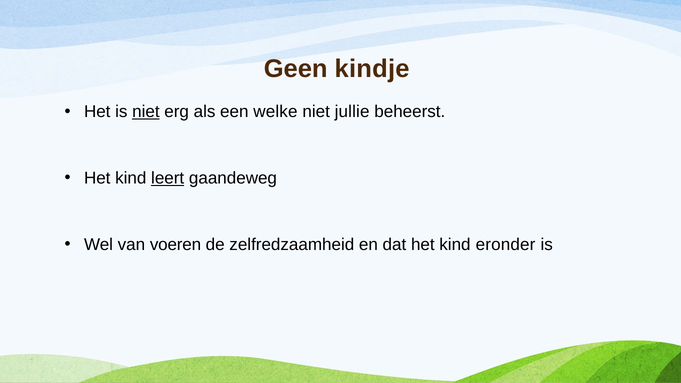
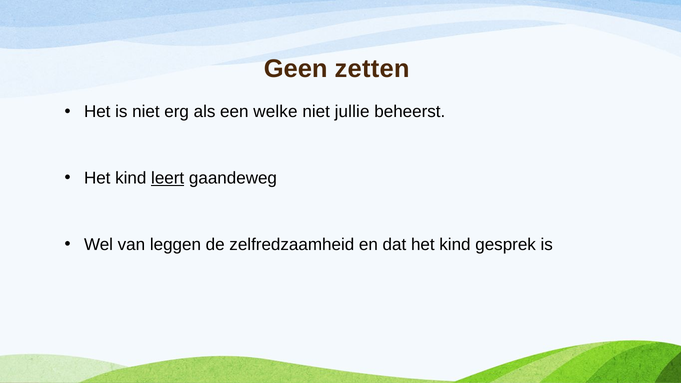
kindje: kindje -> zetten
niet at (146, 112) underline: present -> none
voeren: voeren -> leggen
eronder: eronder -> gesprek
